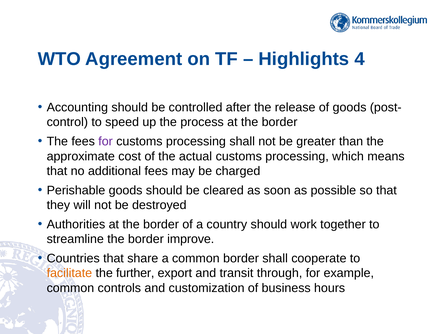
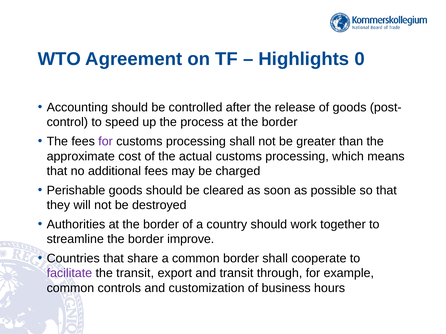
4: 4 -> 0
facilitate colour: orange -> purple
the further: further -> transit
